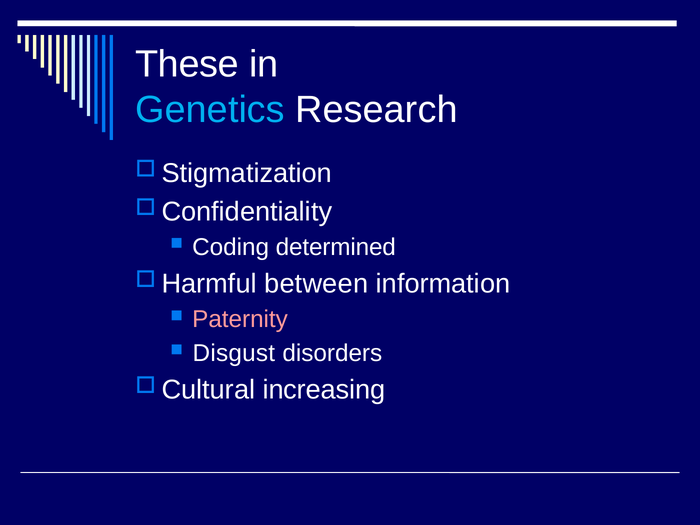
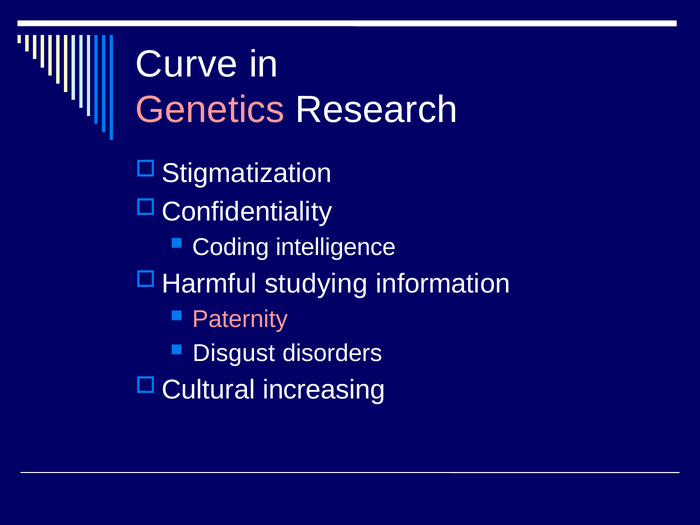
These: These -> Curve
Genetics colour: light blue -> pink
determined: determined -> intelligence
between: between -> studying
